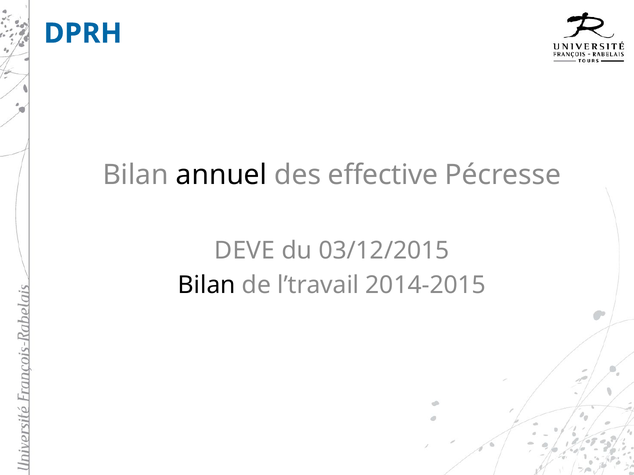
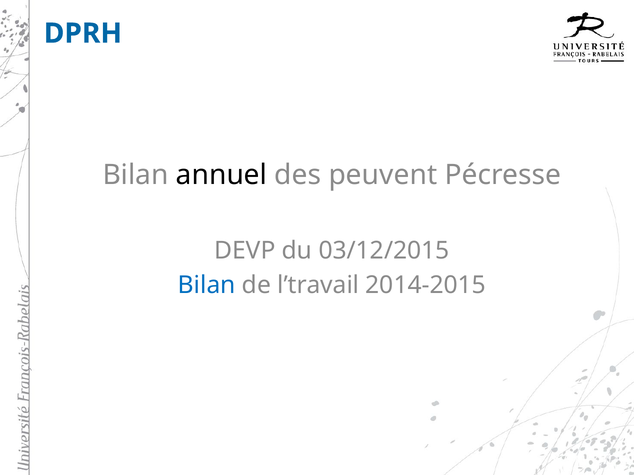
effective: effective -> peuvent
DEVE: DEVE -> DEVP
Bilan at (207, 285) colour: black -> blue
